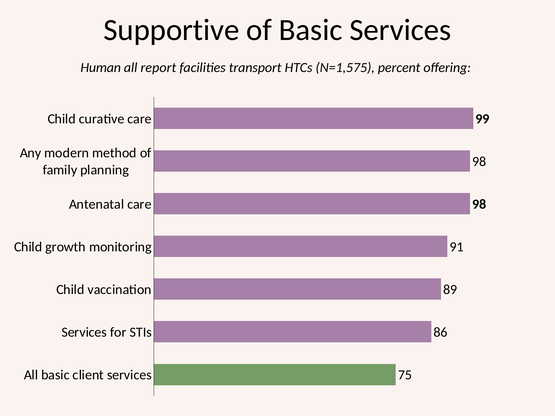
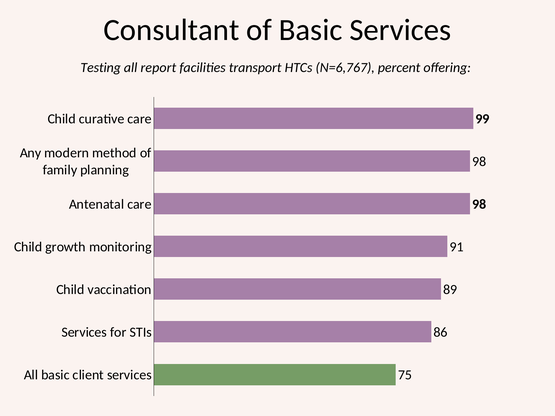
Supportive: Supportive -> Consultant
Human: Human -> Testing
N=1,575: N=1,575 -> N=6,767
